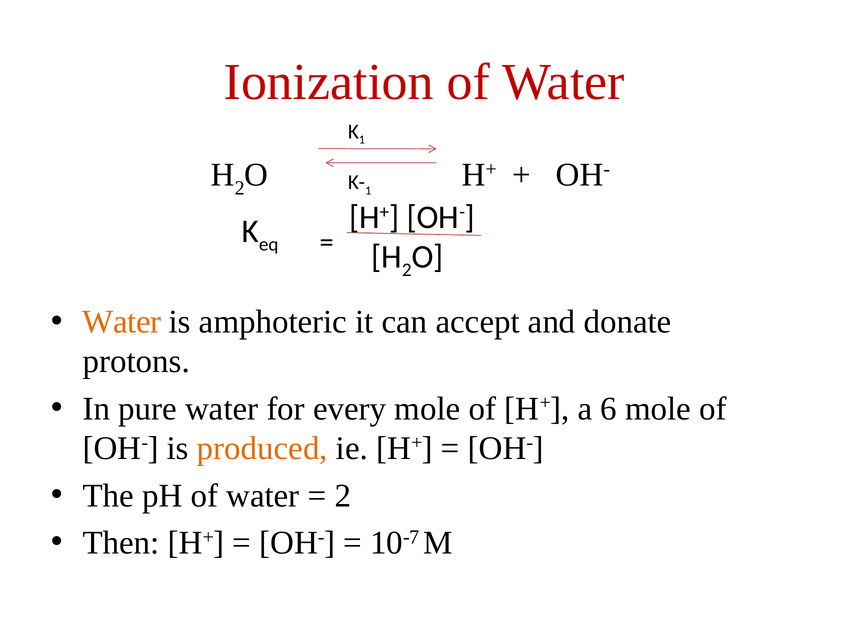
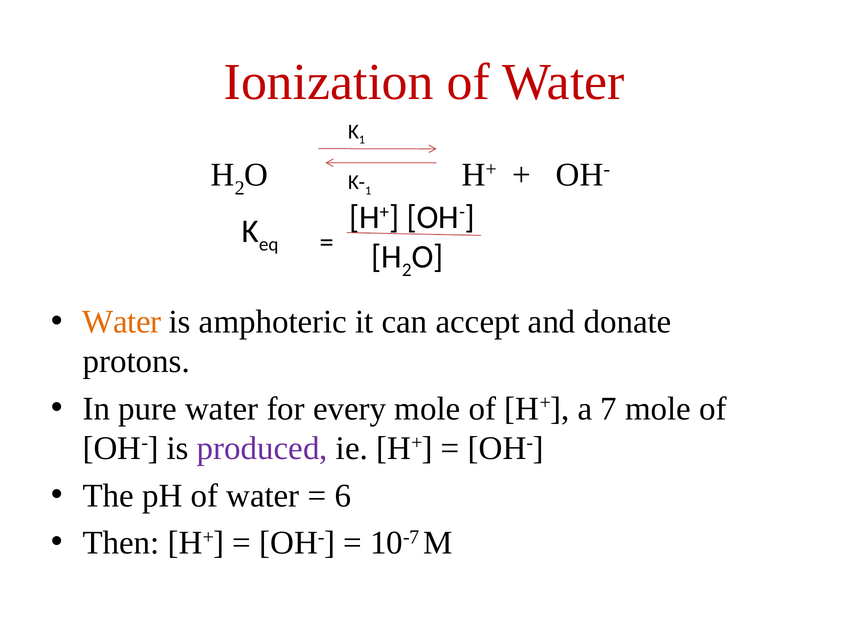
6: 6 -> 7
produced colour: orange -> purple
2 at (343, 495): 2 -> 6
